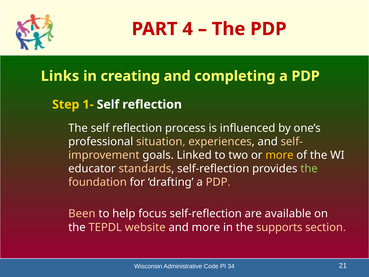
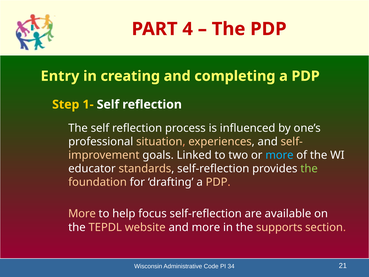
Links: Links -> Entry
more at (279, 155) colour: yellow -> light blue
Been at (82, 214): Been -> More
